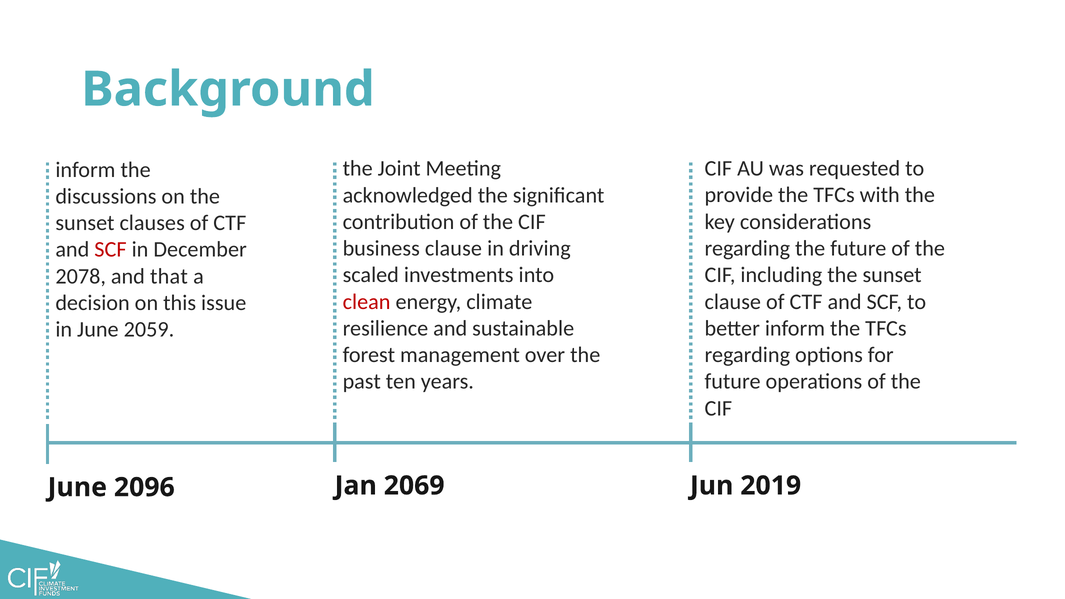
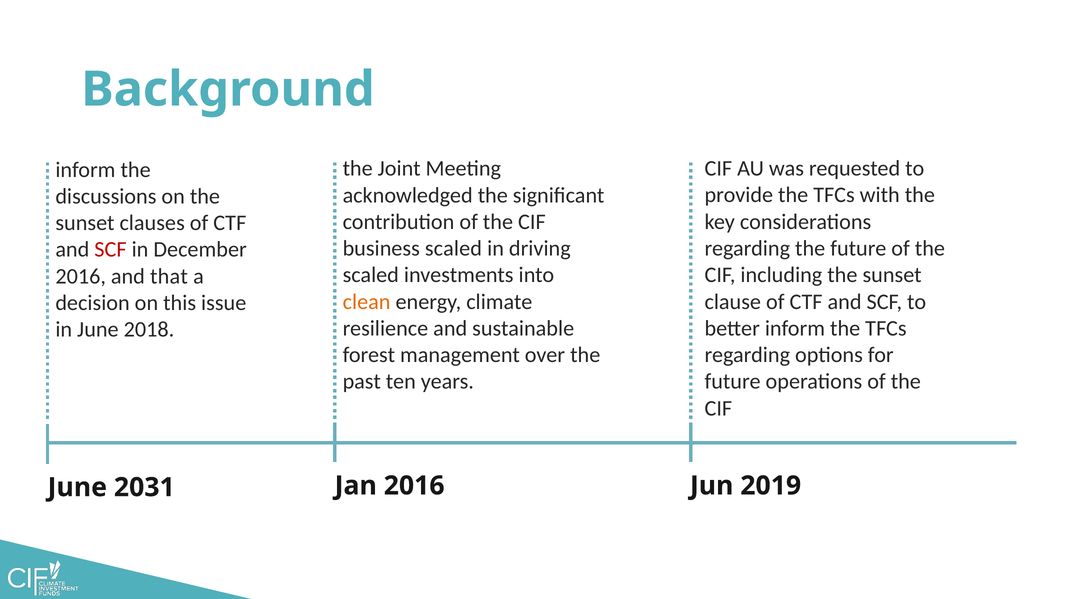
business clause: clause -> scaled
2078 at (81, 276): 2078 -> 2016
clean colour: red -> orange
2059: 2059 -> 2018
Jan 2069: 2069 -> 2016
2096: 2096 -> 2031
